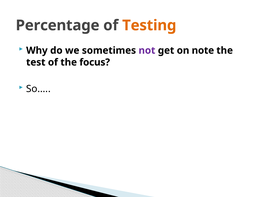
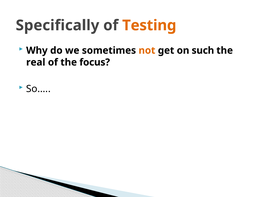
Percentage: Percentage -> Specifically
not colour: purple -> orange
note: note -> such
test: test -> real
